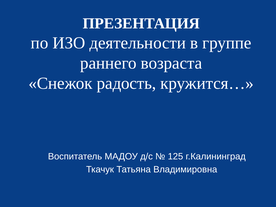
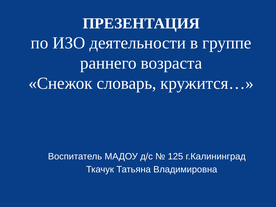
радость: радость -> словарь
